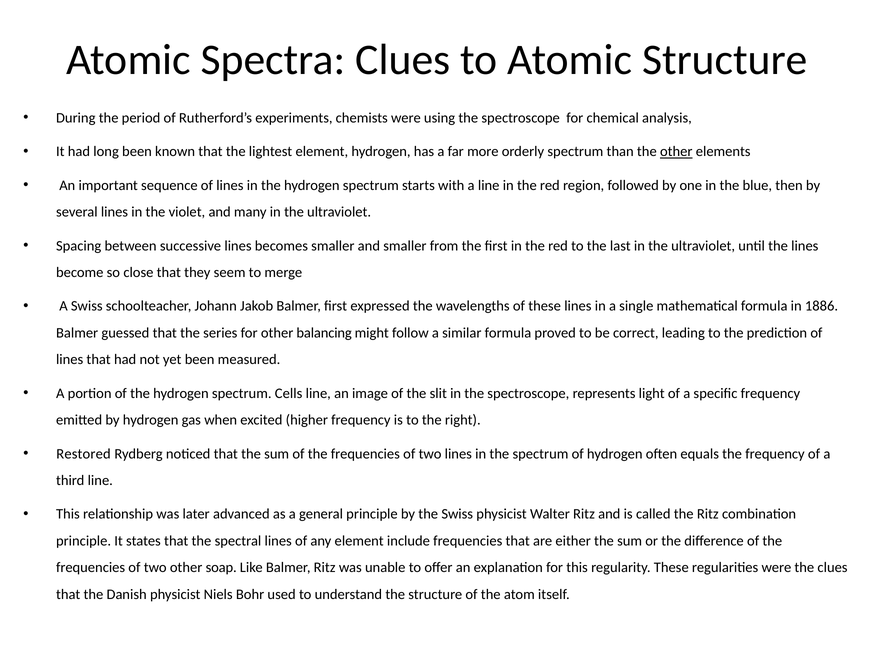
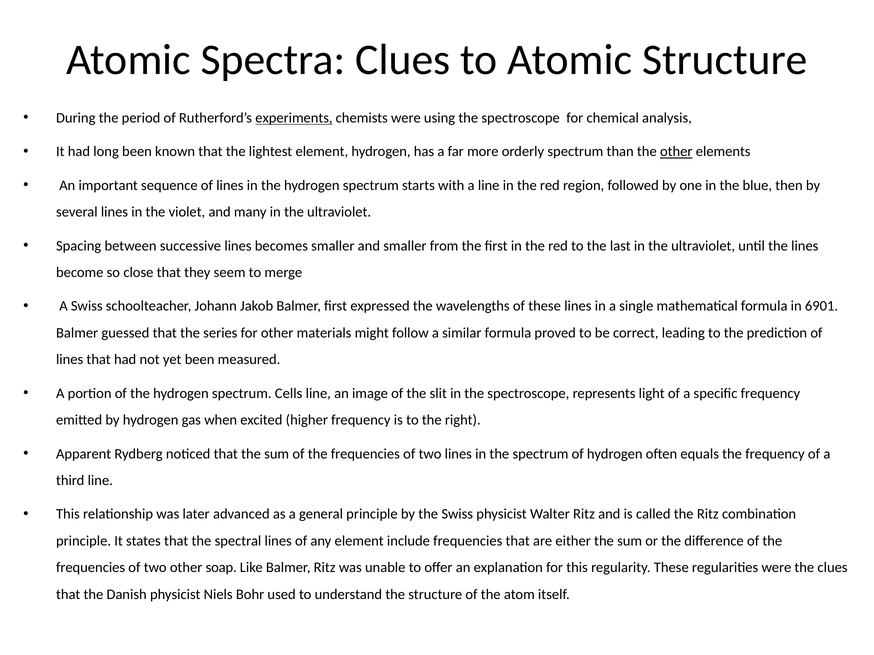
experiments underline: none -> present
1886: 1886 -> 6901
balancing: balancing -> materials
Restored: Restored -> Apparent
